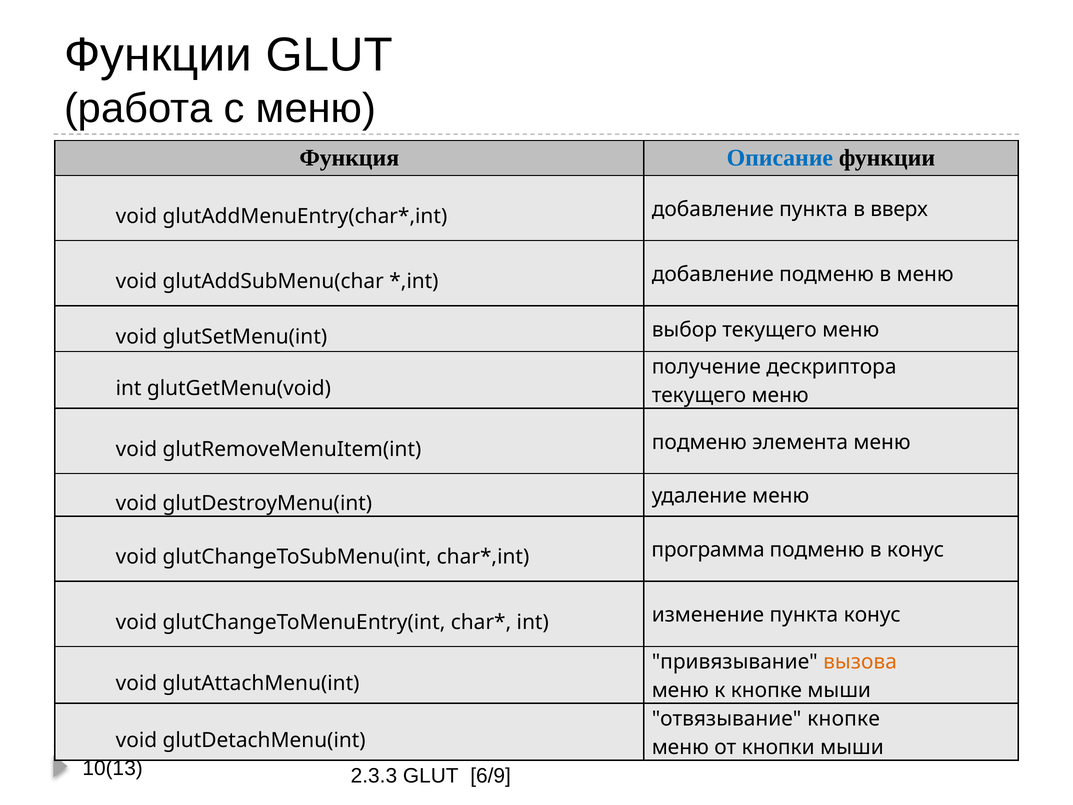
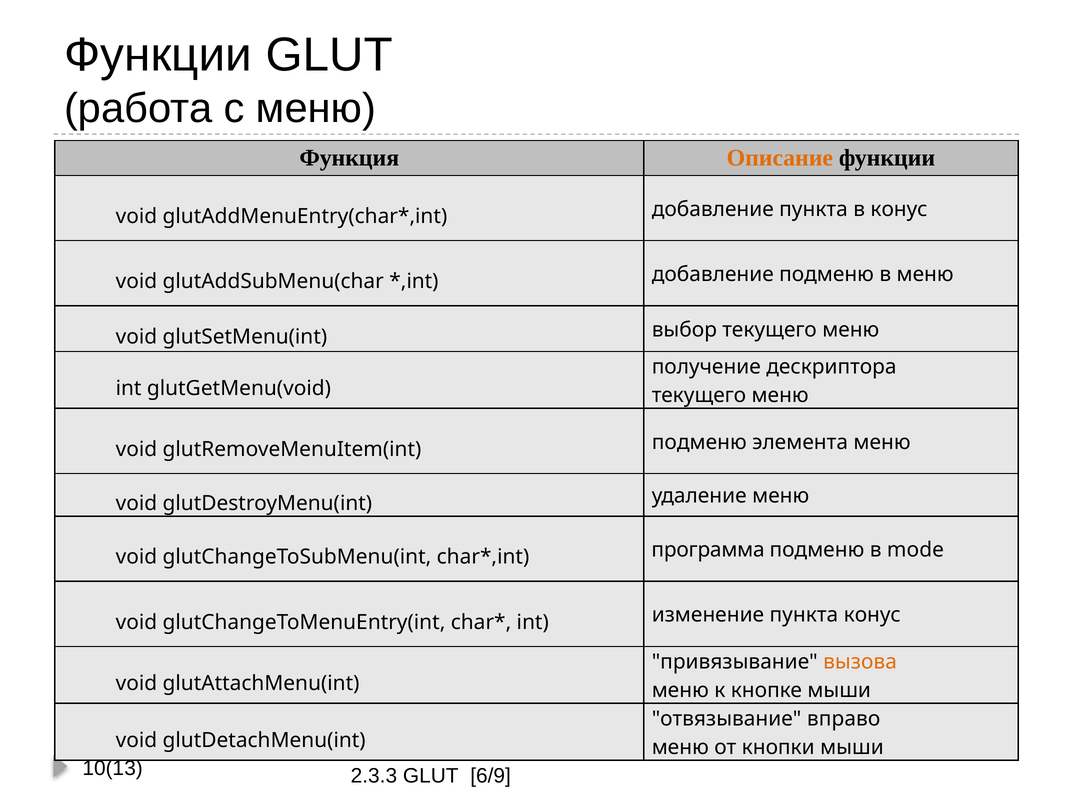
Описание colour: blue -> orange
в вверх: вверх -> конус
в конус: конус -> mode
отвязывание кнопке: кнопке -> вправо
